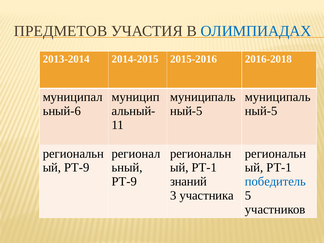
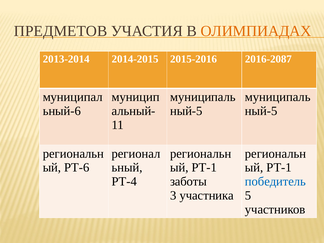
ОЛИМПИАДАХ colour: blue -> orange
2016-2018: 2016-2018 -> 2016-2087
РТ-9 at (77, 168): РТ-9 -> РТ-6
РТ-9 at (124, 181): РТ-9 -> РТ-4
знаний: знаний -> заботы
